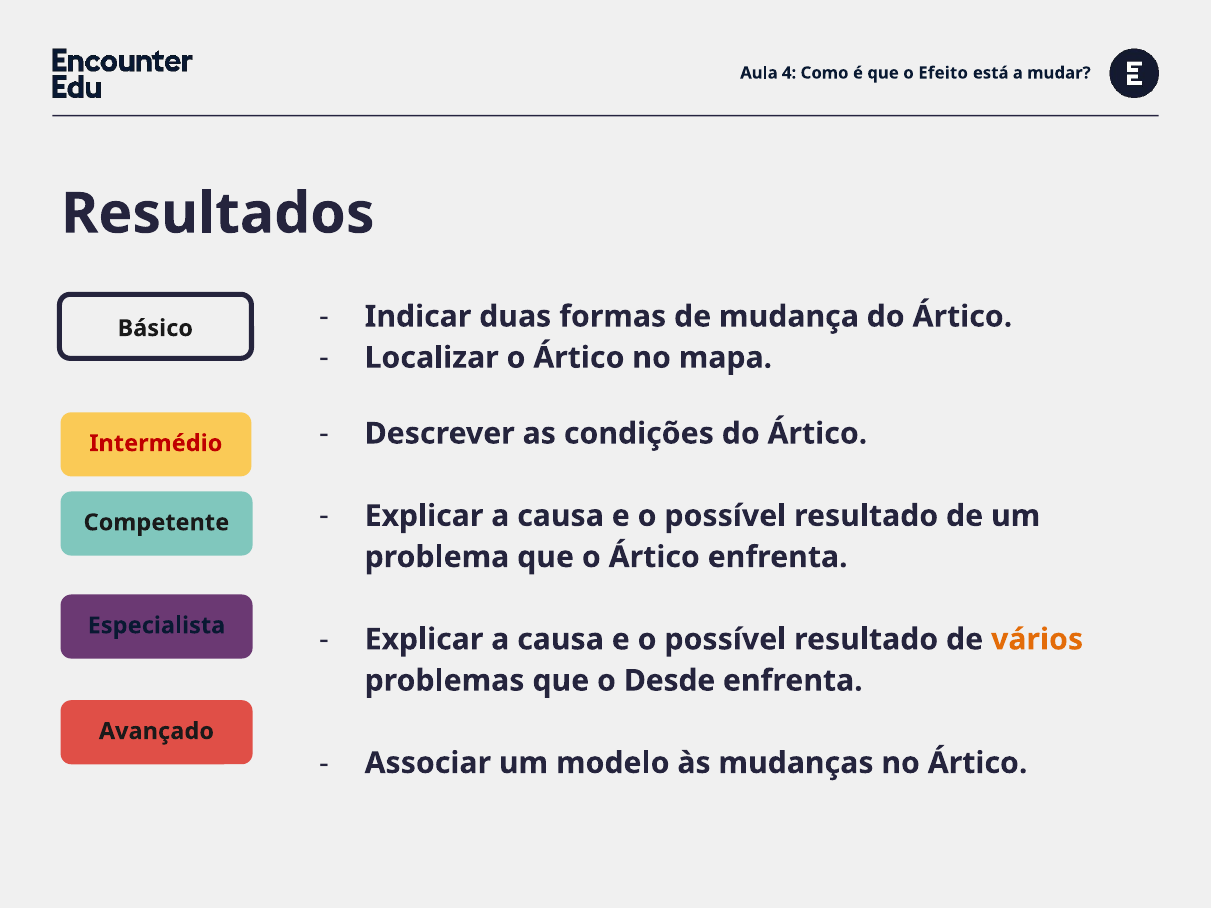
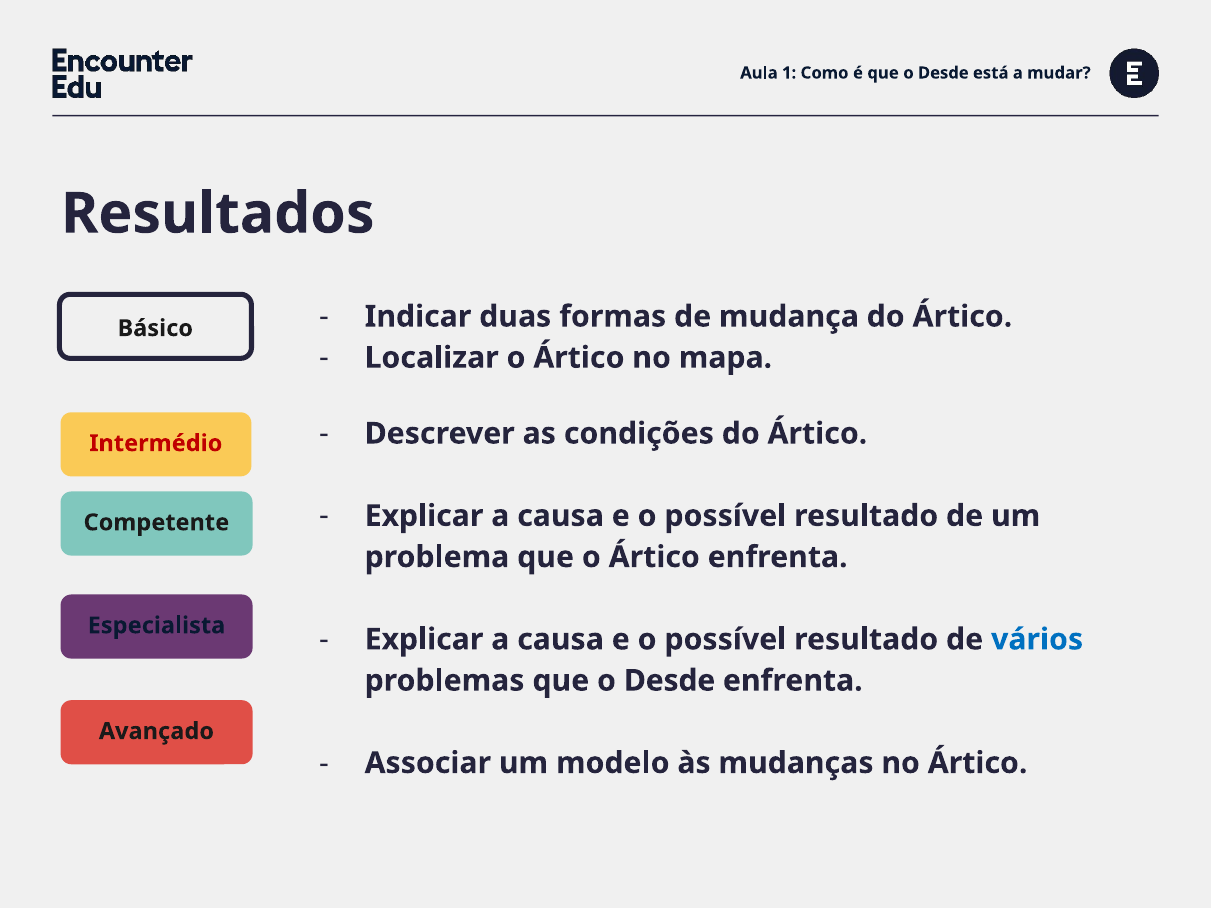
4: 4 -> 1
é que o Efeito: Efeito -> Desde
vários colour: orange -> blue
